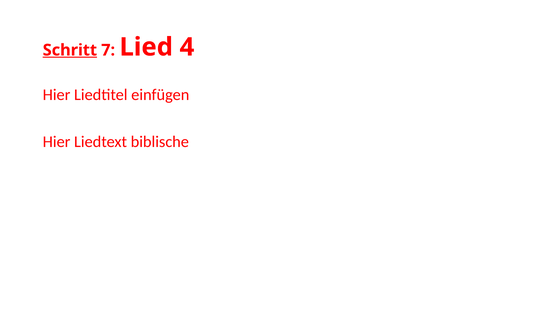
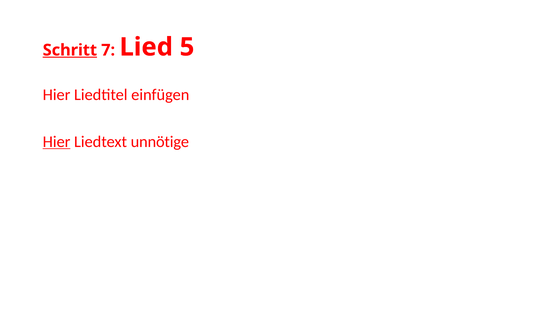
4: 4 -> 5
Hier at (57, 142) underline: none -> present
biblische: biblische -> unnötige
